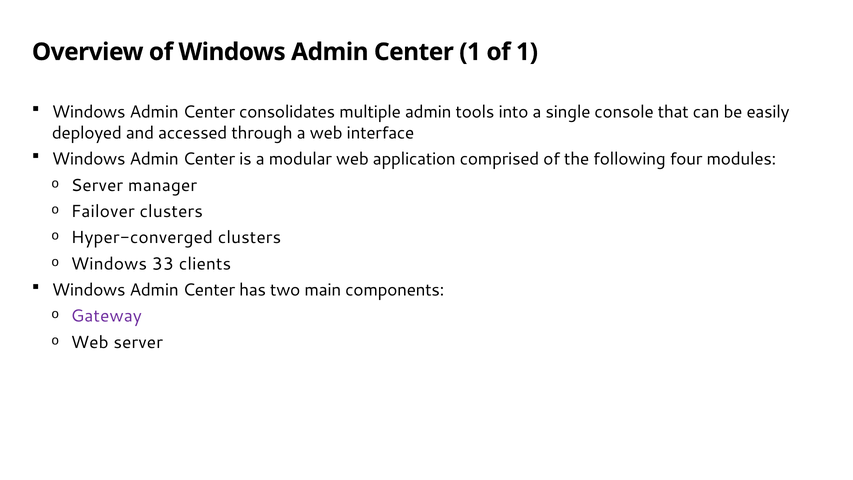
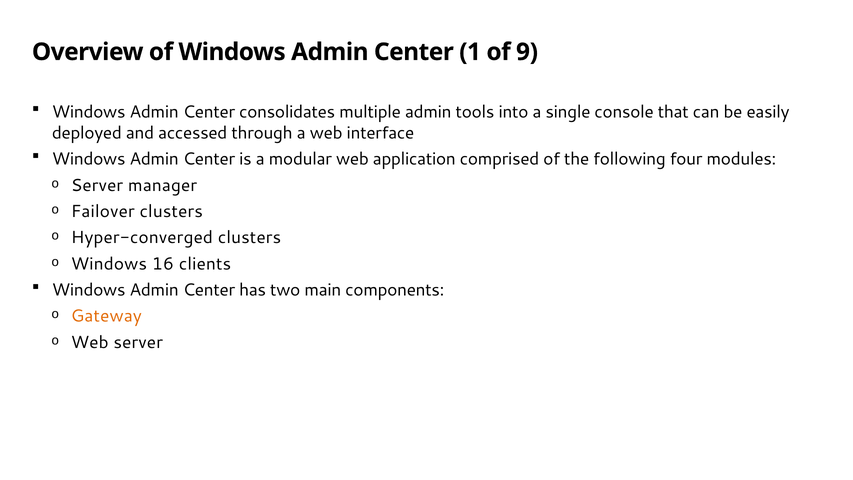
of 1: 1 -> 9
33: 33 -> 16
Gateway colour: purple -> orange
